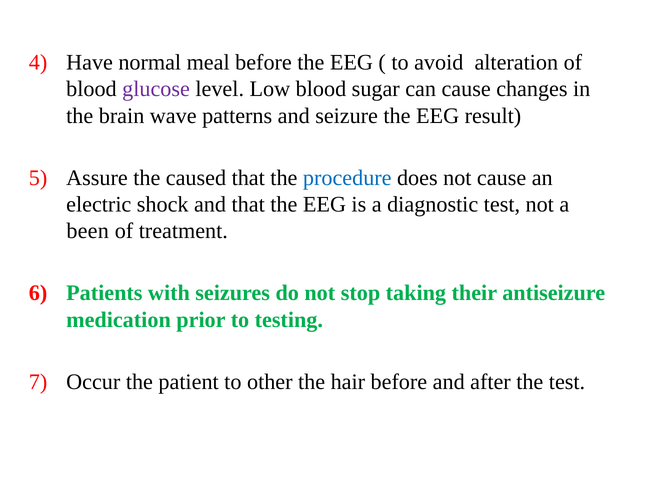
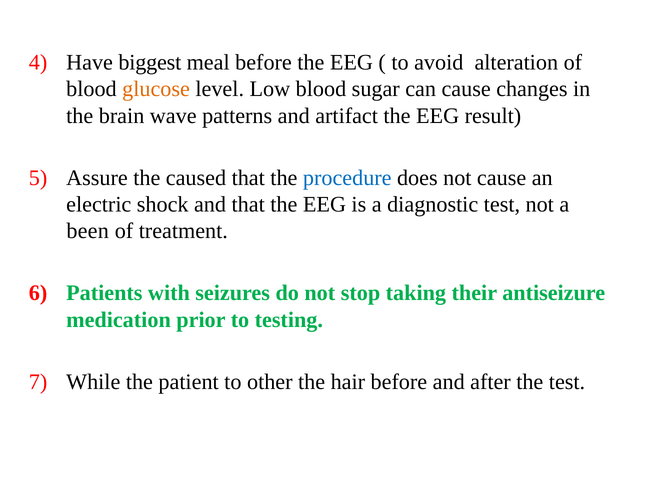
normal: normal -> biggest
glucose colour: purple -> orange
seizure: seizure -> artifact
Occur: Occur -> While
